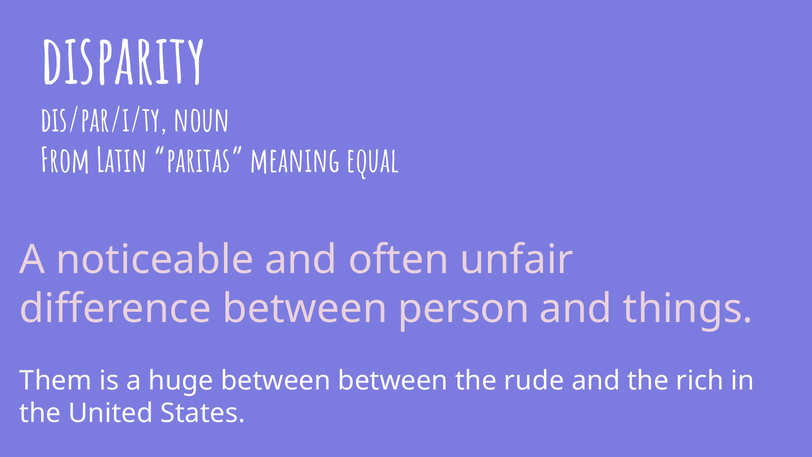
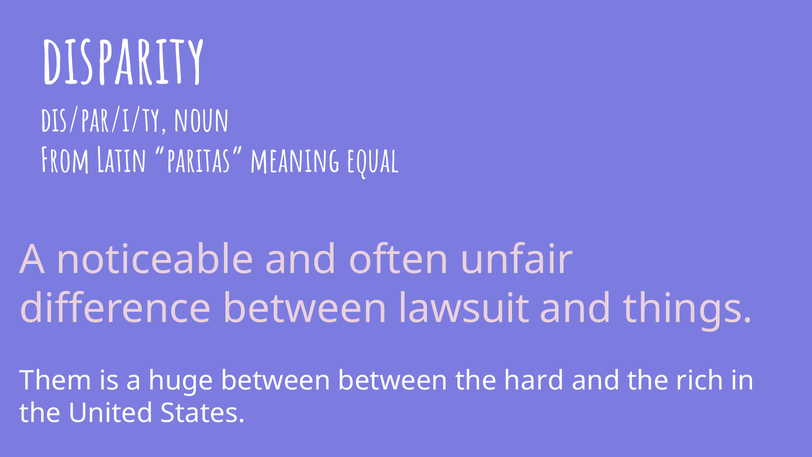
person: person -> lawsuit
rude: rude -> hard
